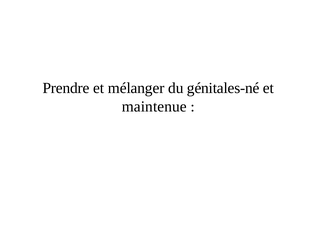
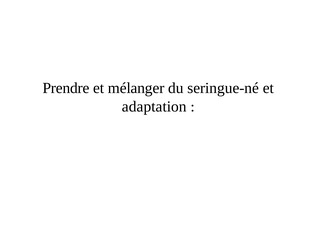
génitales-né: génitales-né -> seringue-né
maintenue: maintenue -> adaptation
